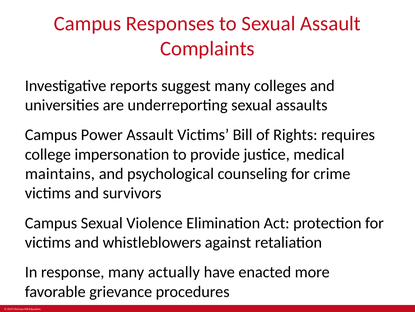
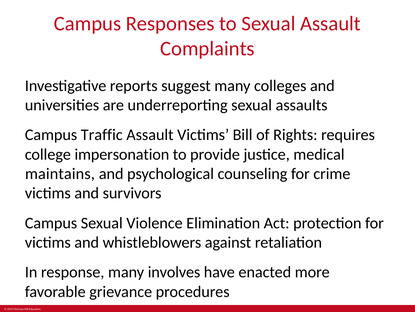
Power: Power -> Traffic
actually: actually -> involves
